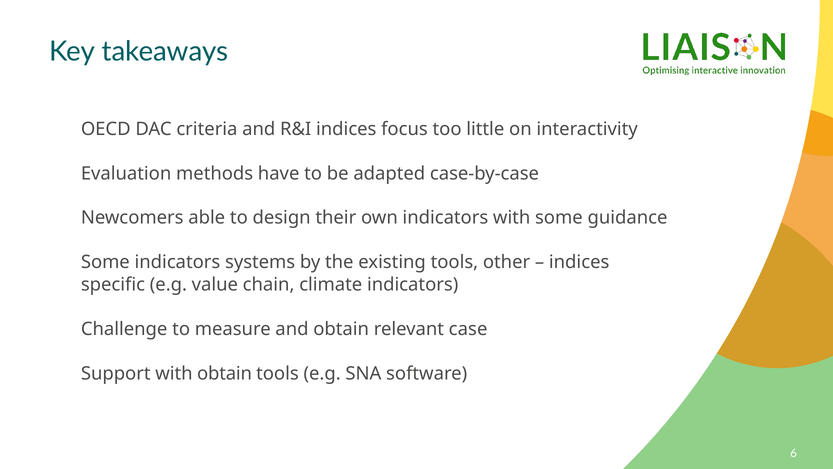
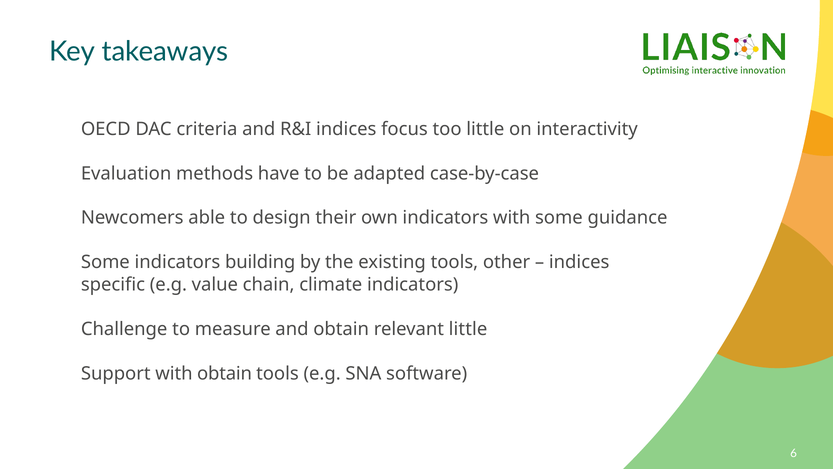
systems: systems -> building
relevant case: case -> little
